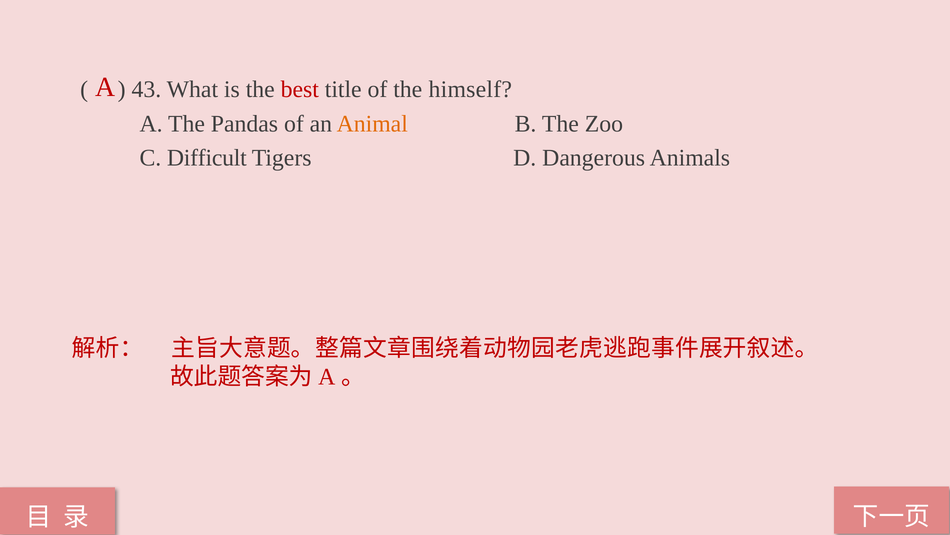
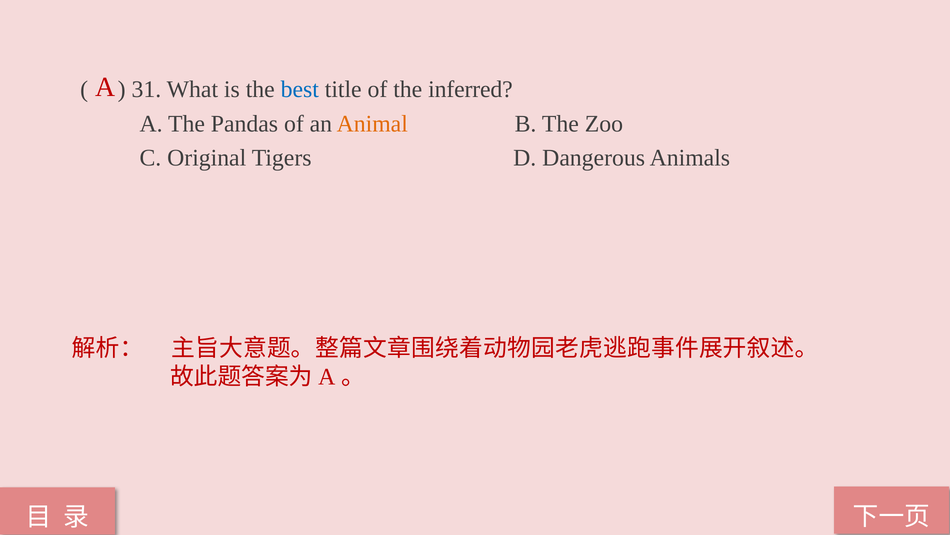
43: 43 -> 31
best colour: red -> blue
himself: himself -> inferred
Difficult: Difficult -> Original
